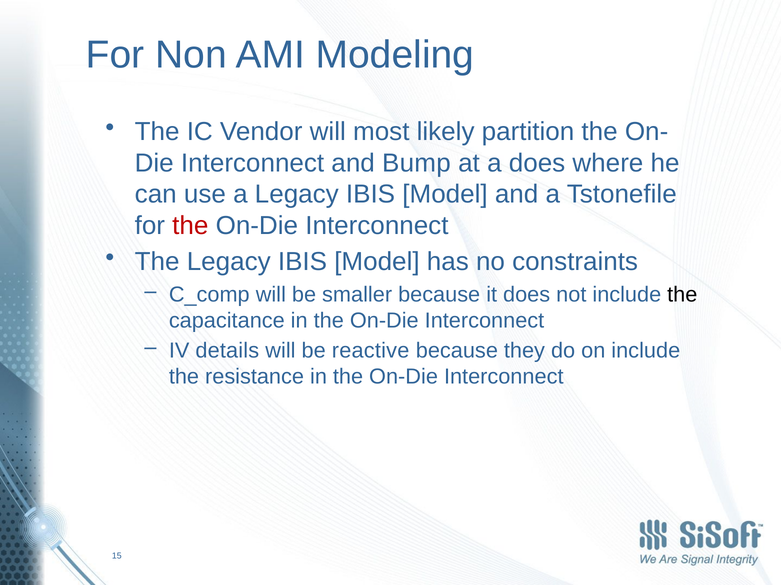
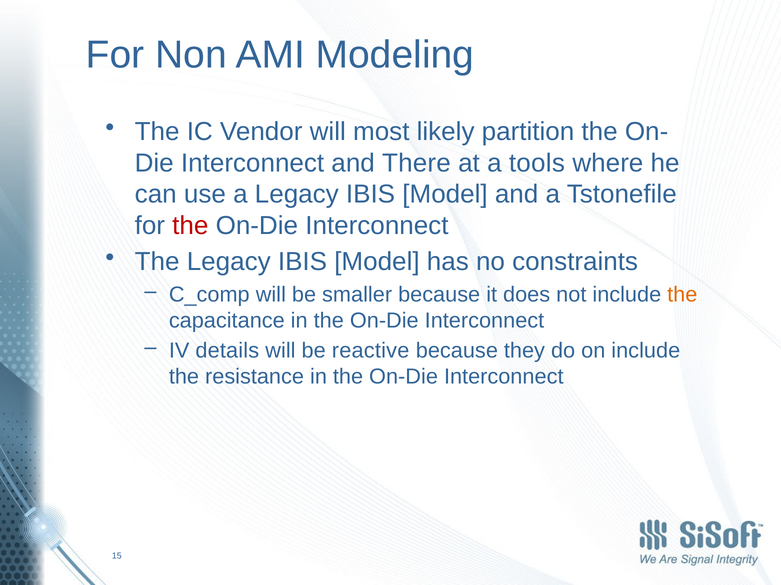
Bump: Bump -> There
a does: does -> tools
the at (682, 295) colour: black -> orange
